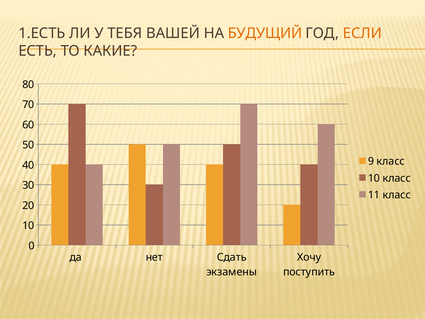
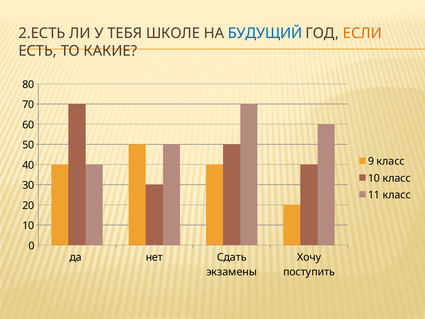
1.ЕСТЬ: 1.ЕСТЬ -> 2.ЕСТЬ
ВАШЕЙ: ВАШЕЙ -> ШКОЛЕ
БУДУЩИЙ colour: orange -> blue
